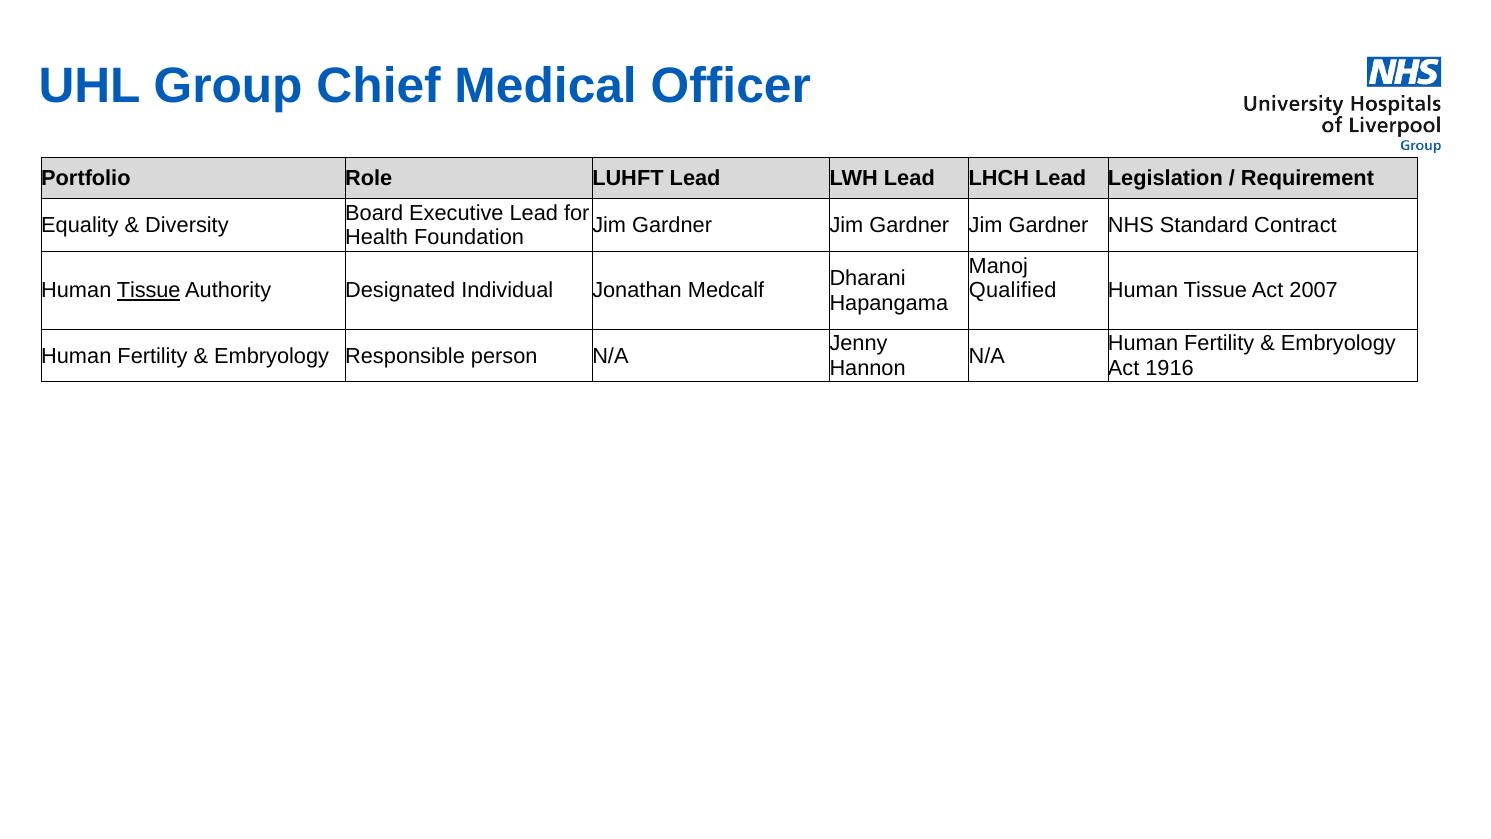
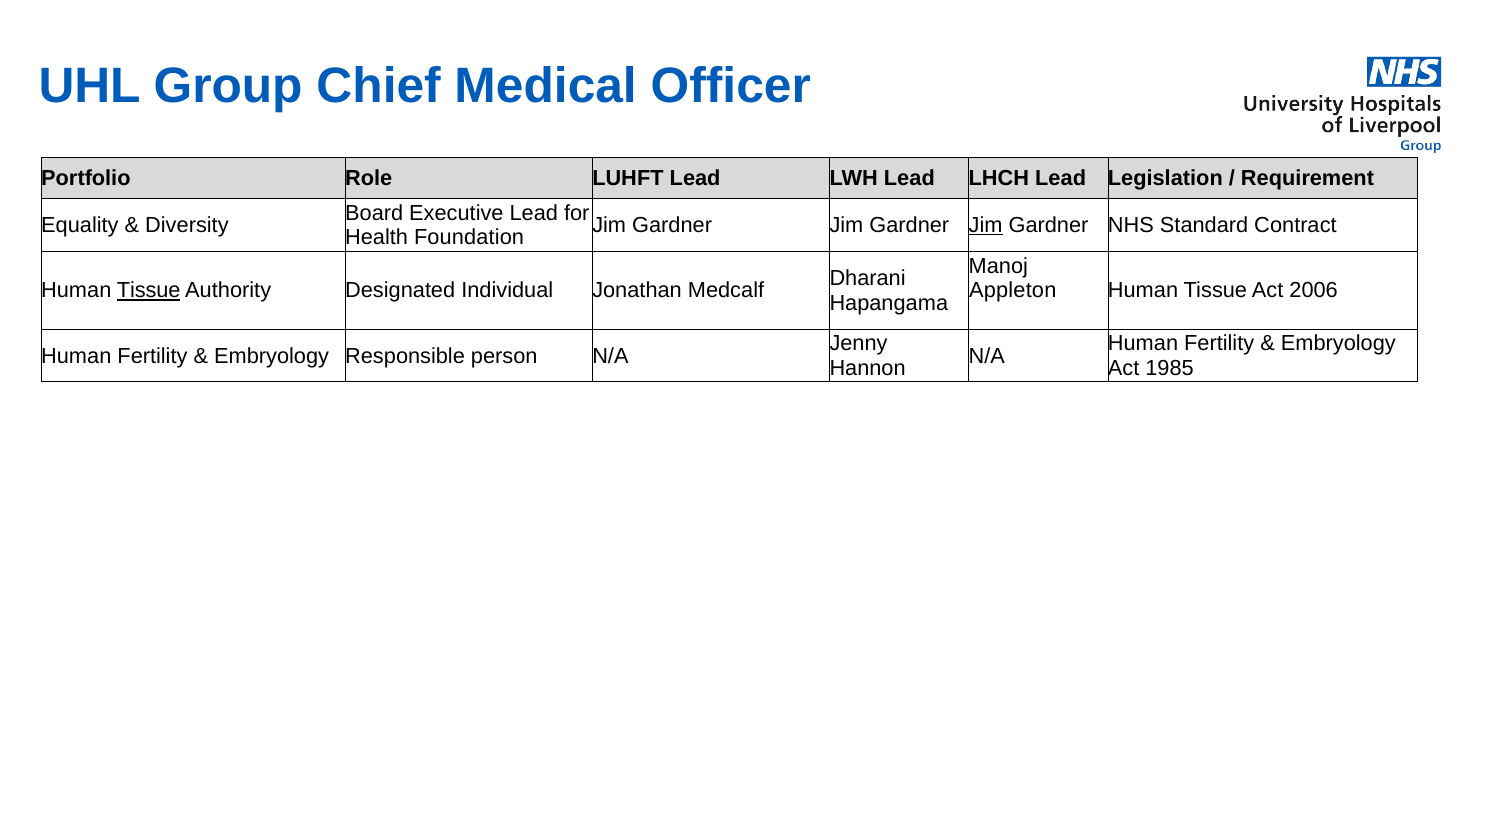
Jim at (986, 225) underline: none -> present
Qualified: Qualified -> Appleton
2007: 2007 -> 2006
1916: 1916 -> 1985
